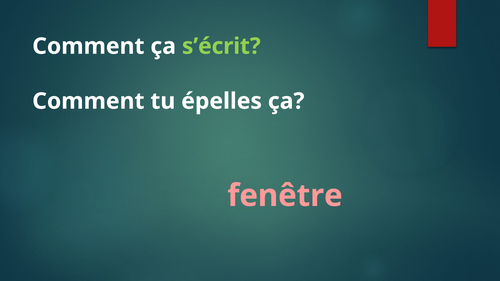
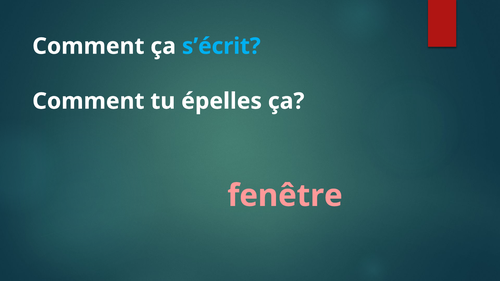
s’écrit colour: light green -> light blue
